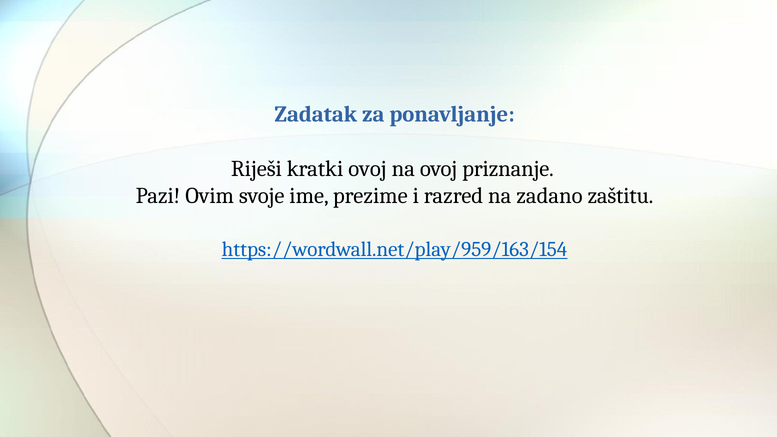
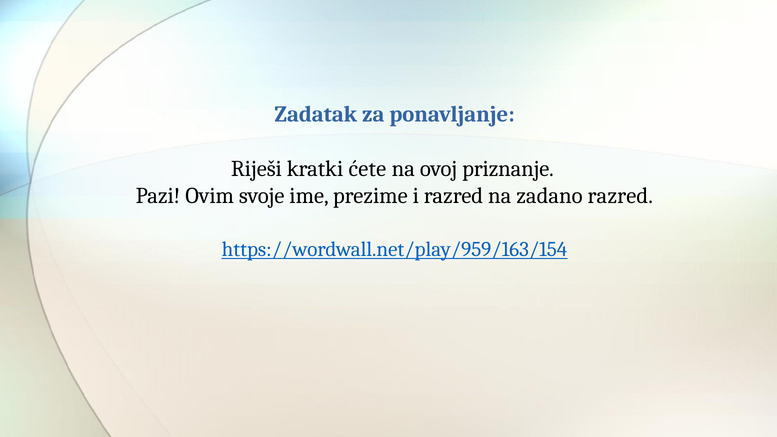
kratki ovoj: ovoj -> ćete
zadano zaštitu: zaštitu -> razred
